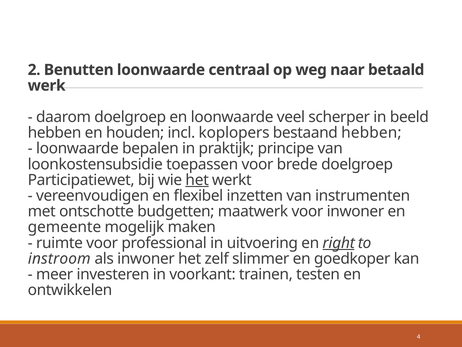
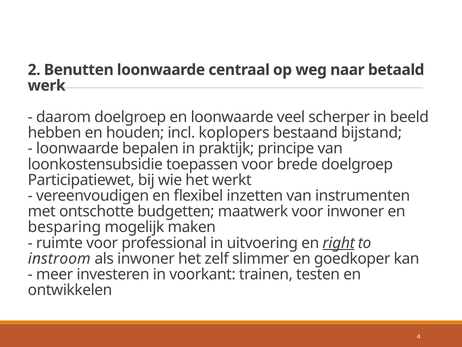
bestaand hebben: hebben -> bijstand
het at (197, 180) underline: present -> none
gemeente: gemeente -> besparing
